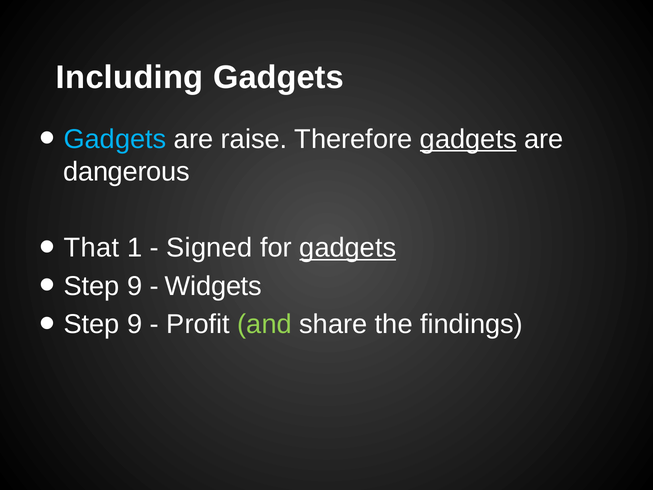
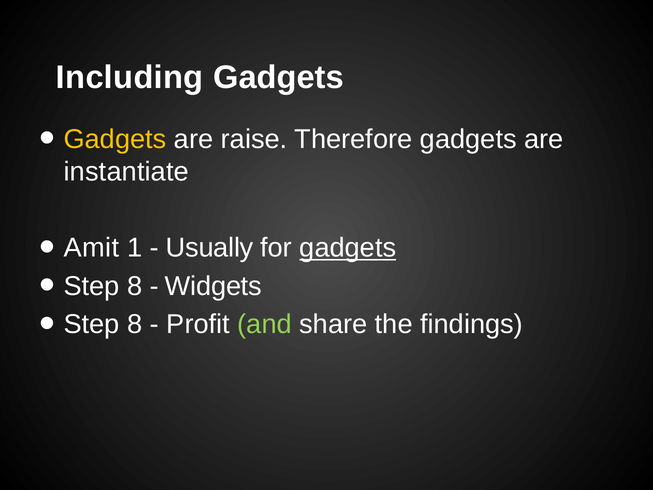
Gadgets at (115, 139) colour: light blue -> yellow
gadgets at (468, 139) underline: present -> none
dangerous: dangerous -> instantiate
That: That -> Amit
Signed: Signed -> Usually
9 at (135, 286): 9 -> 8
9 at (135, 324): 9 -> 8
